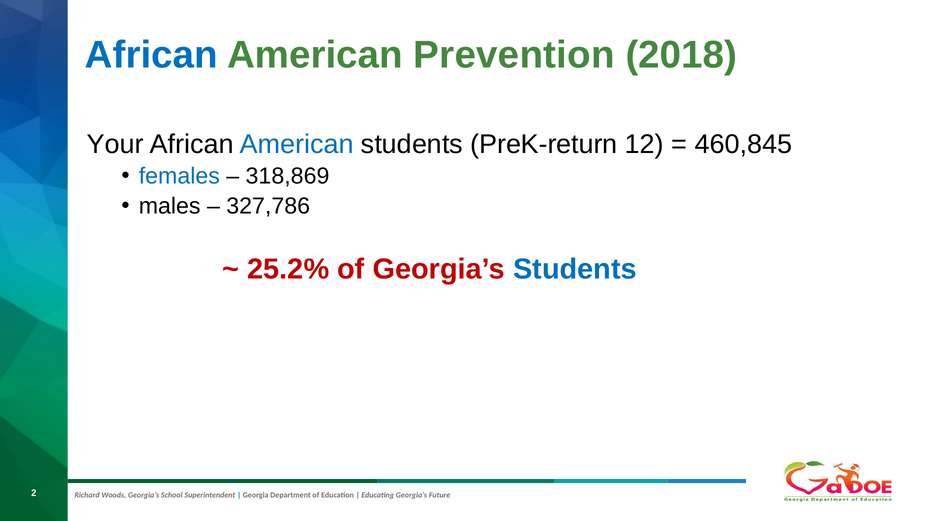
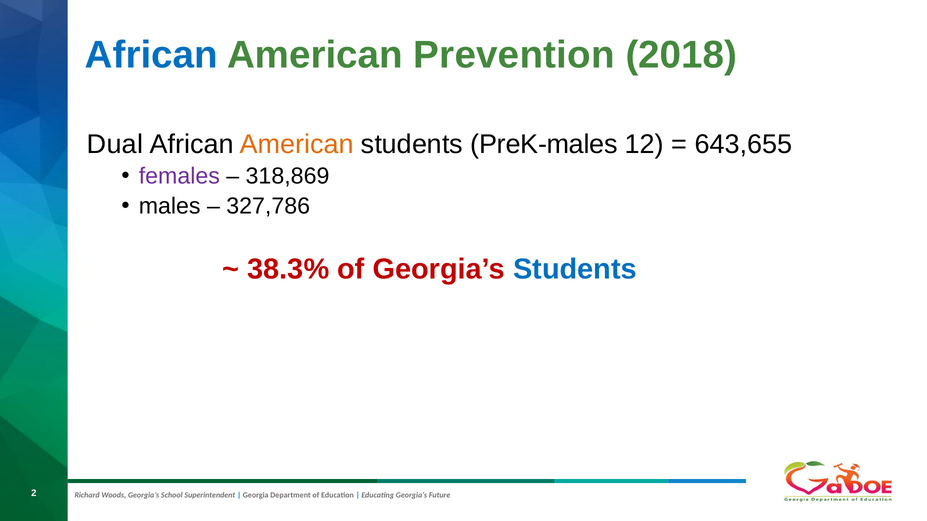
Your: Your -> Dual
American at (297, 144) colour: blue -> orange
PreK-return: PreK-return -> PreK-males
460,845: 460,845 -> 643,655
females colour: blue -> purple
25.2%: 25.2% -> 38.3%
